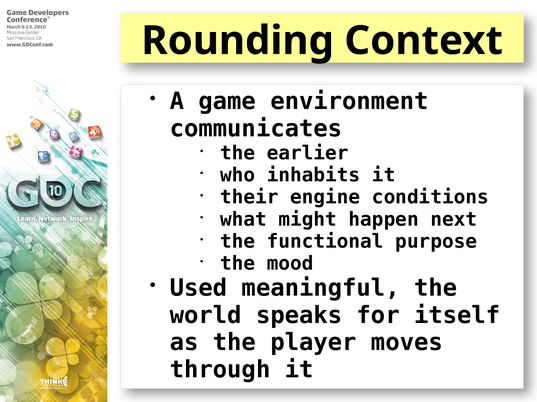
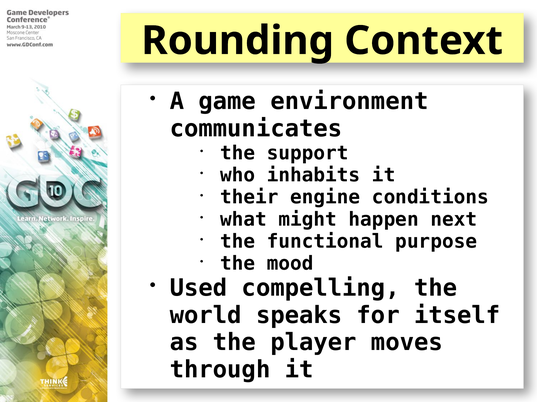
earlier: earlier -> support
meaningful: meaningful -> compelling
